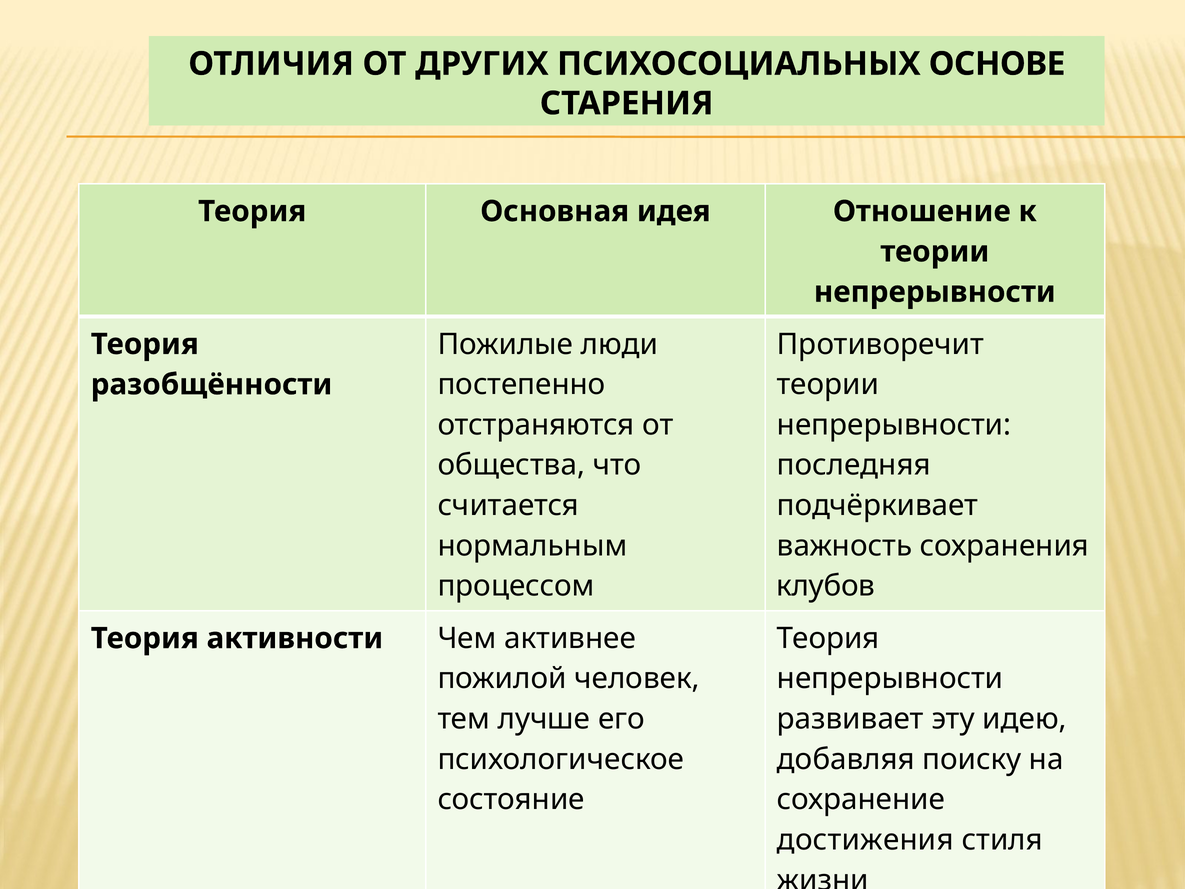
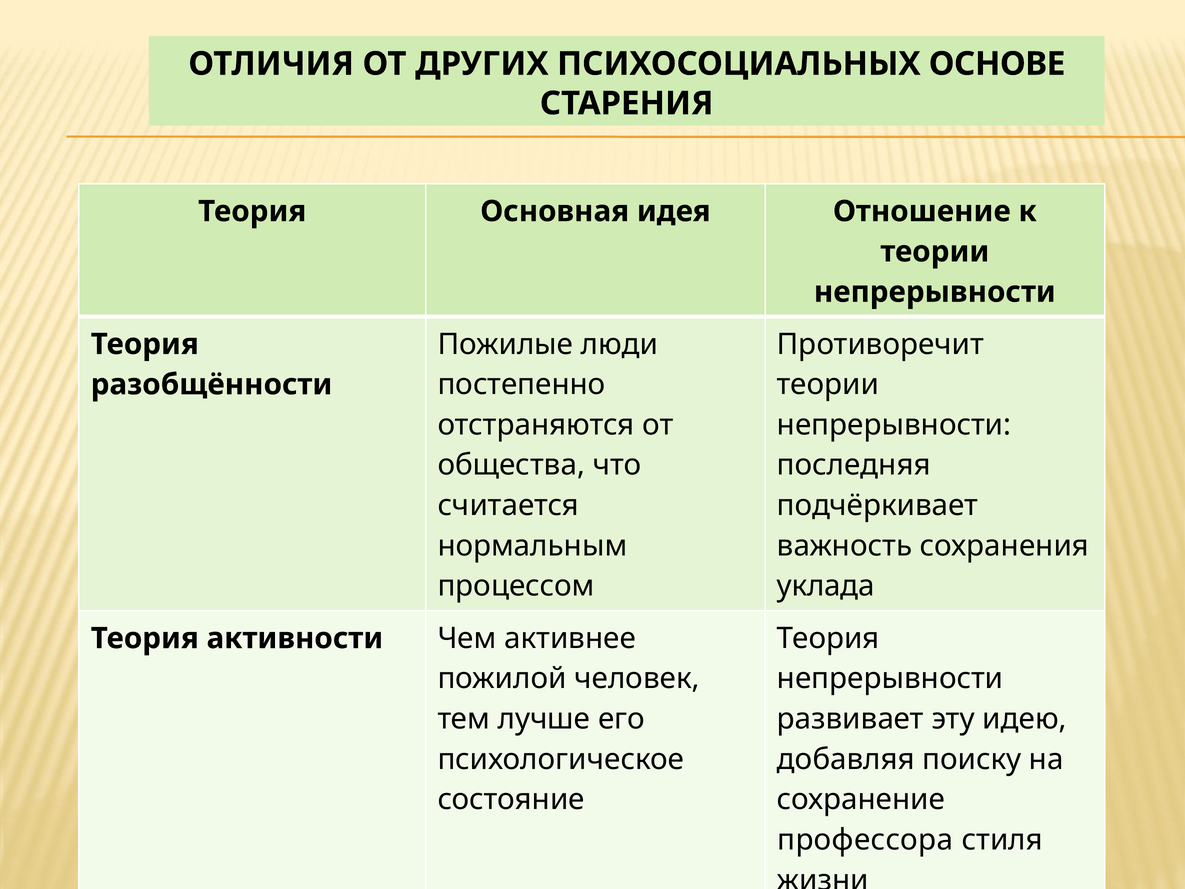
клубов: клубов -> уклада
достижения: достижения -> профессора
